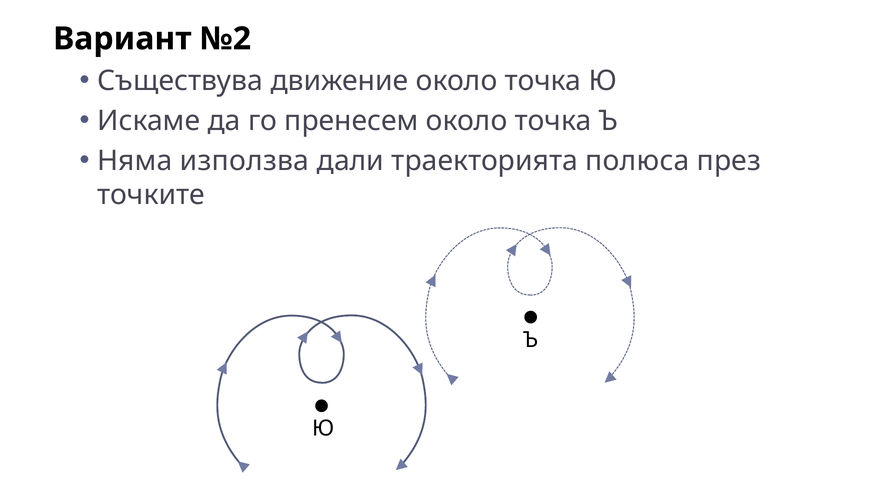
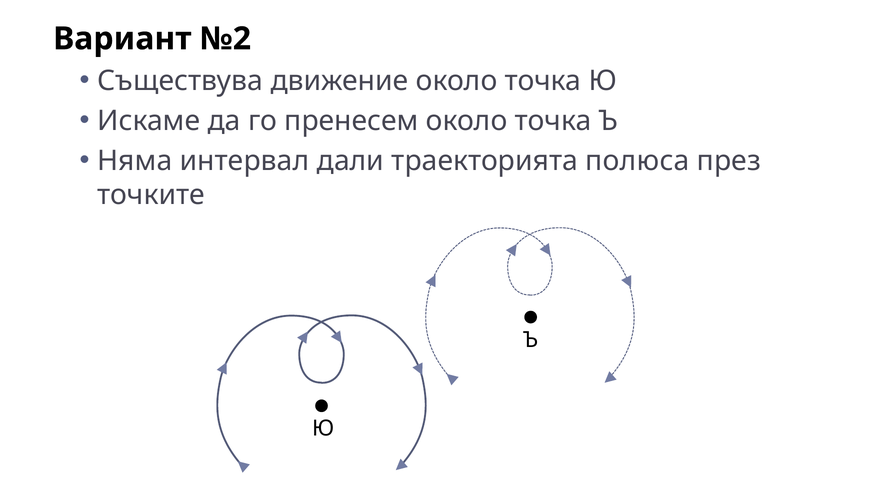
използва: използва -> интервал
